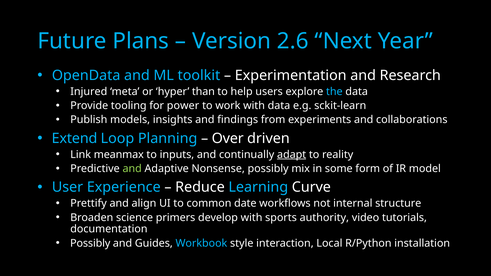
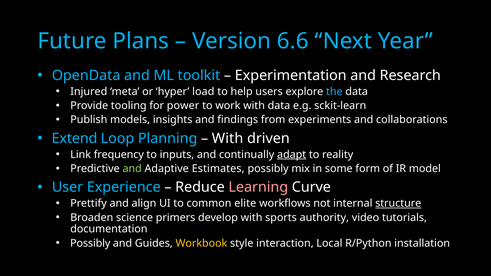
2.6: 2.6 -> 6.6
than: than -> load
Over at (228, 138): Over -> With
meanmax: meanmax -> frequency
Nonsense: Nonsense -> Estimates
Learning colour: light blue -> pink
date: date -> elite
structure underline: none -> present
Workbook colour: light blue -> yellow
